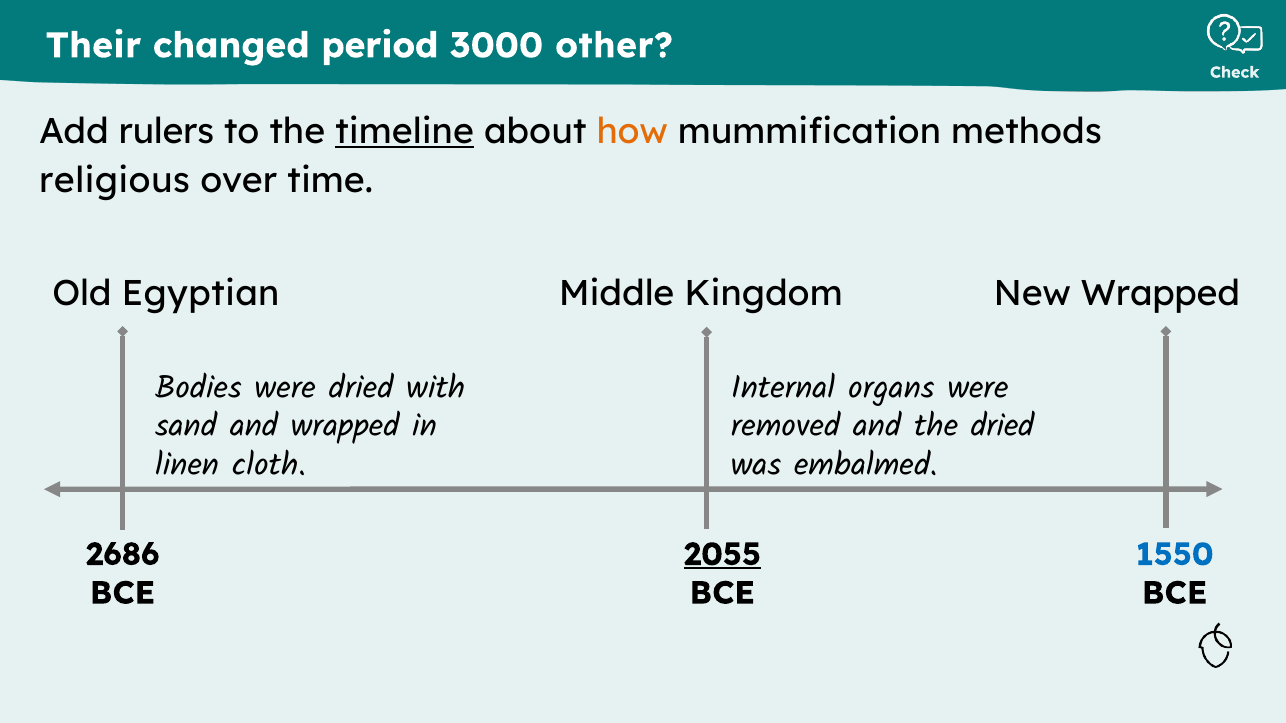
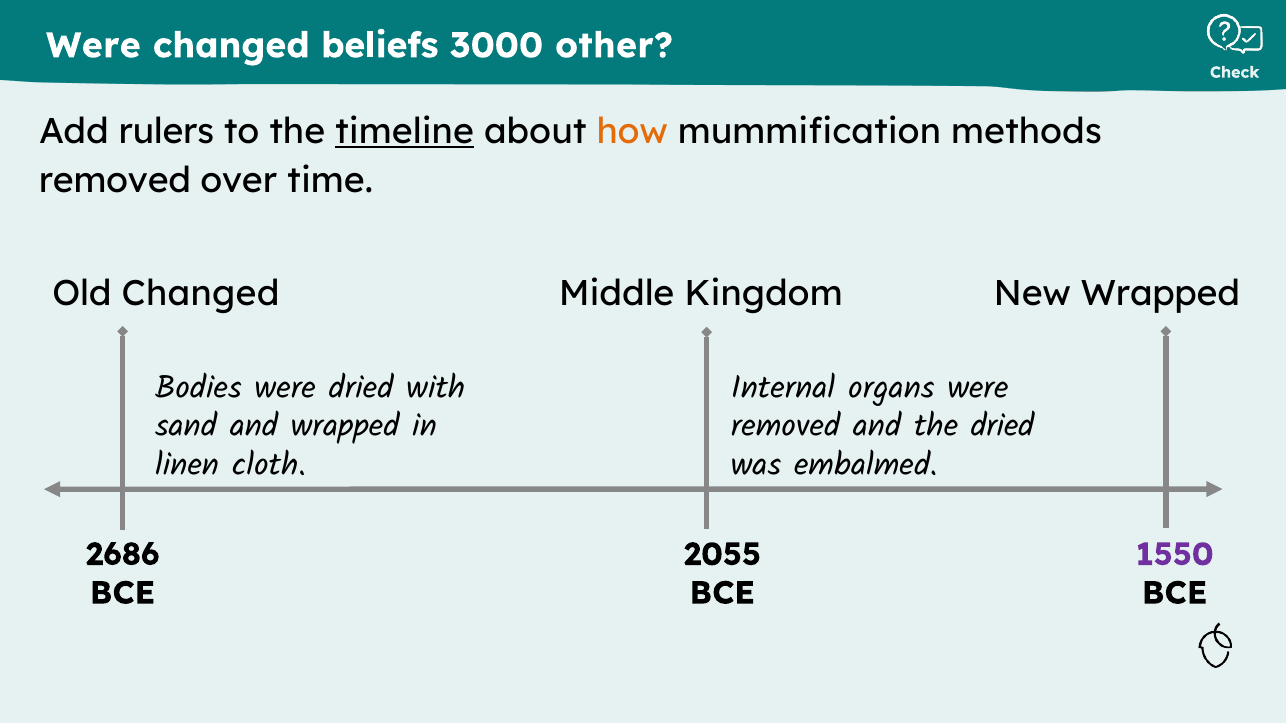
Their at (93, 46): Their -> Were
period: period -> beliefs
religious at (115, 181): religious -> removed
Old Egyptian: Egyptian -> Changed
2055 underline: present -> none
1550 colour: blue -> purple
